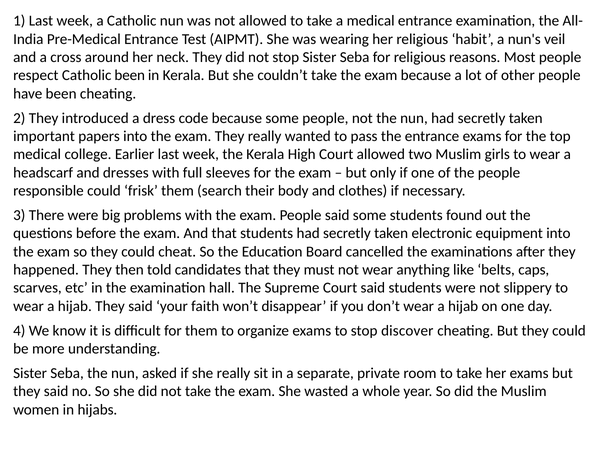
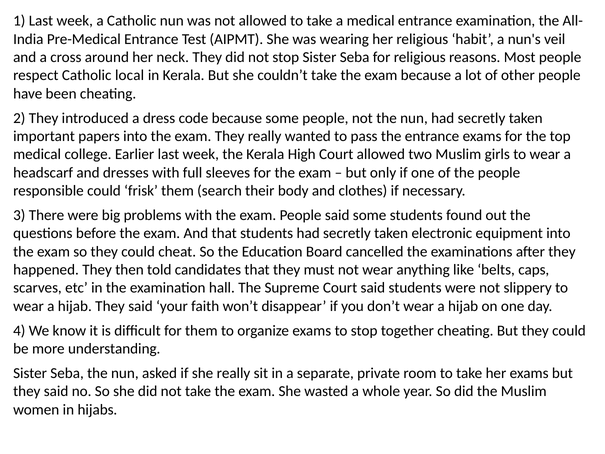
Catholic been: been -> local
discover: discover -> together
